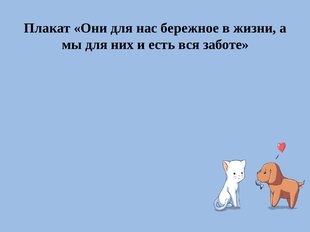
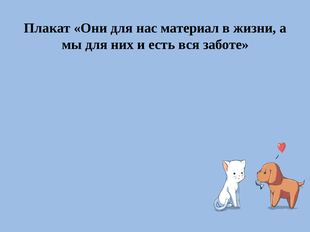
бережное: бережное -> материал
